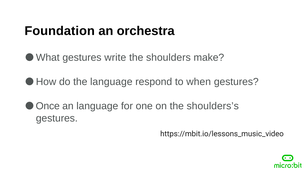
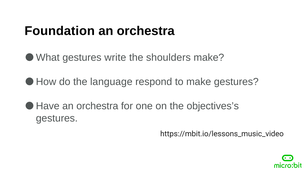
to when: when -> make
Once: Once -> Have
language at (97, 106): language -> orchestra
shoulders’s: shoulders’s -> objectives’s
